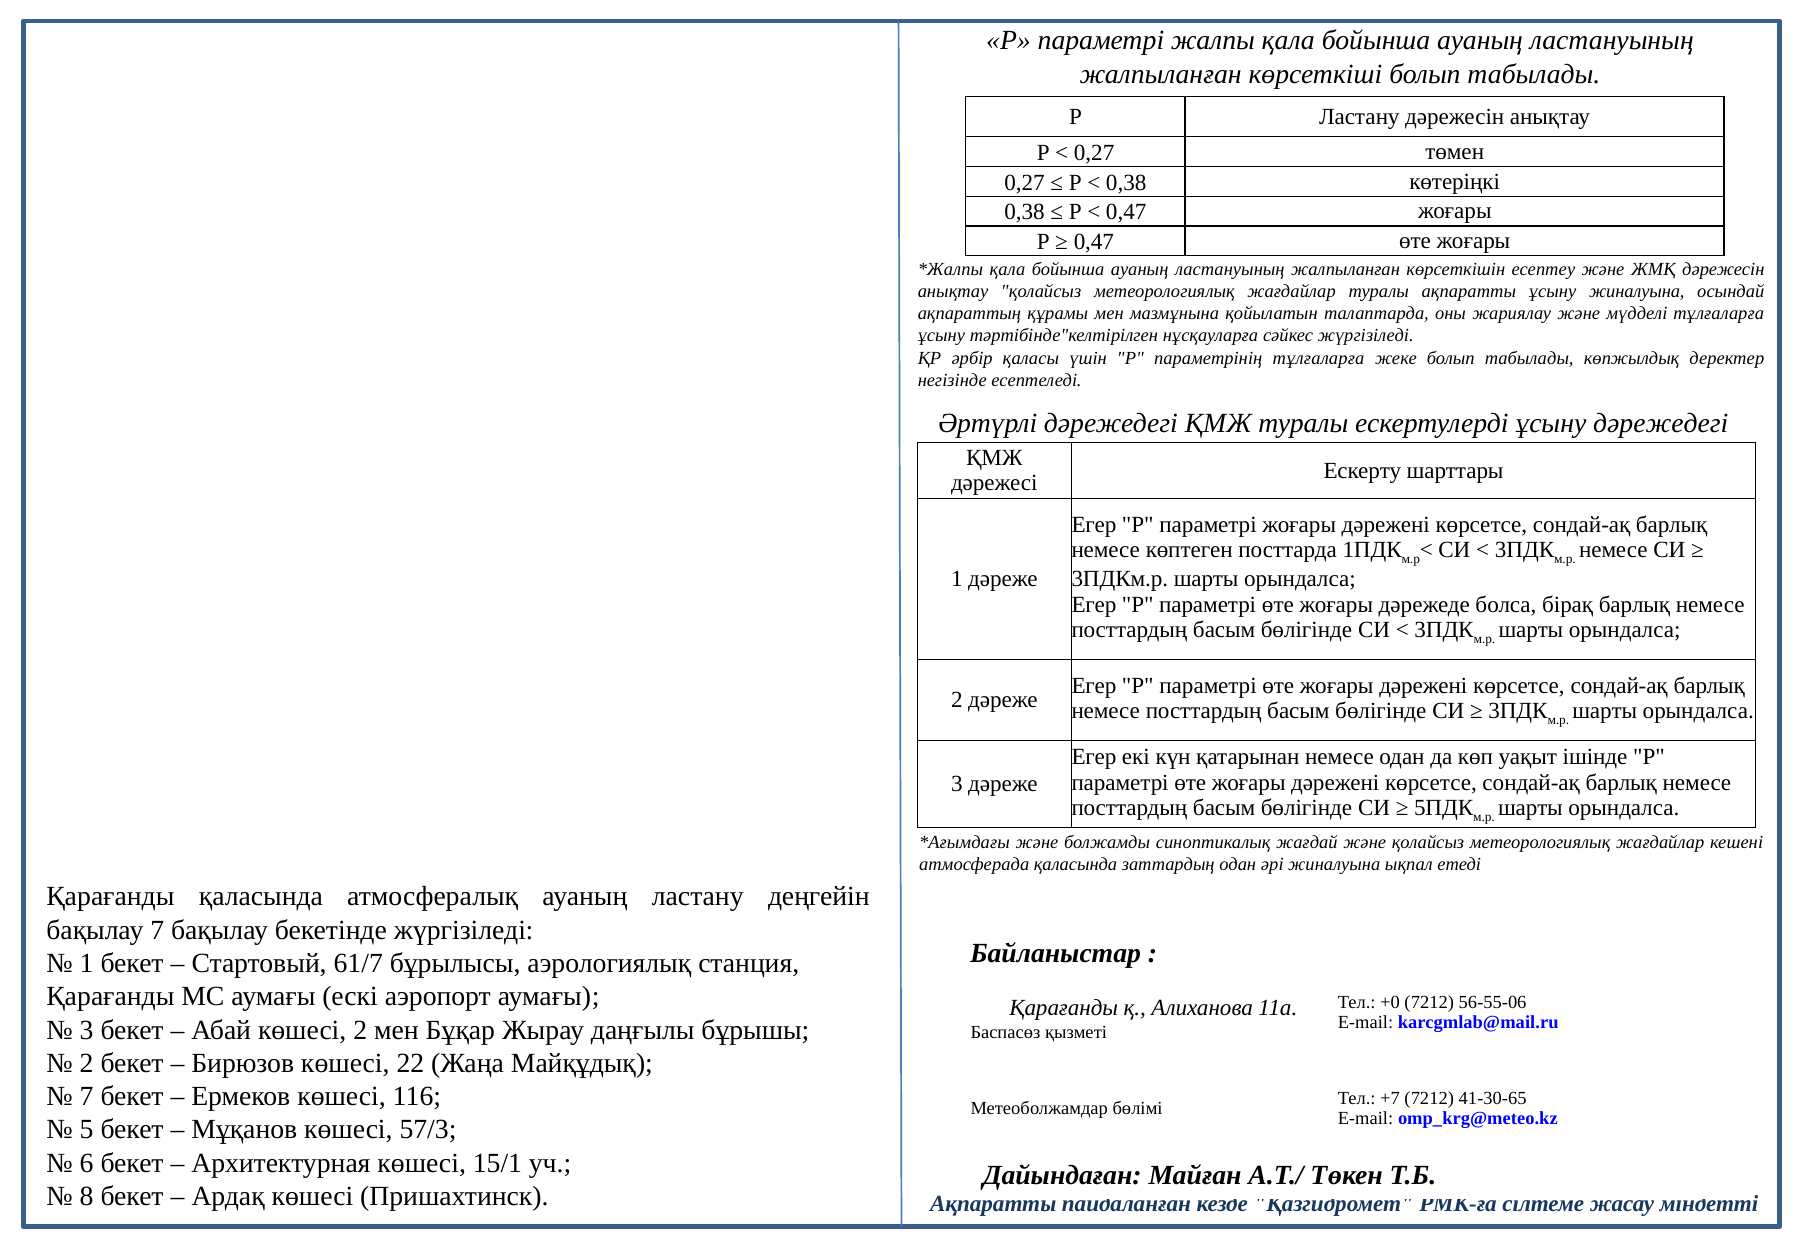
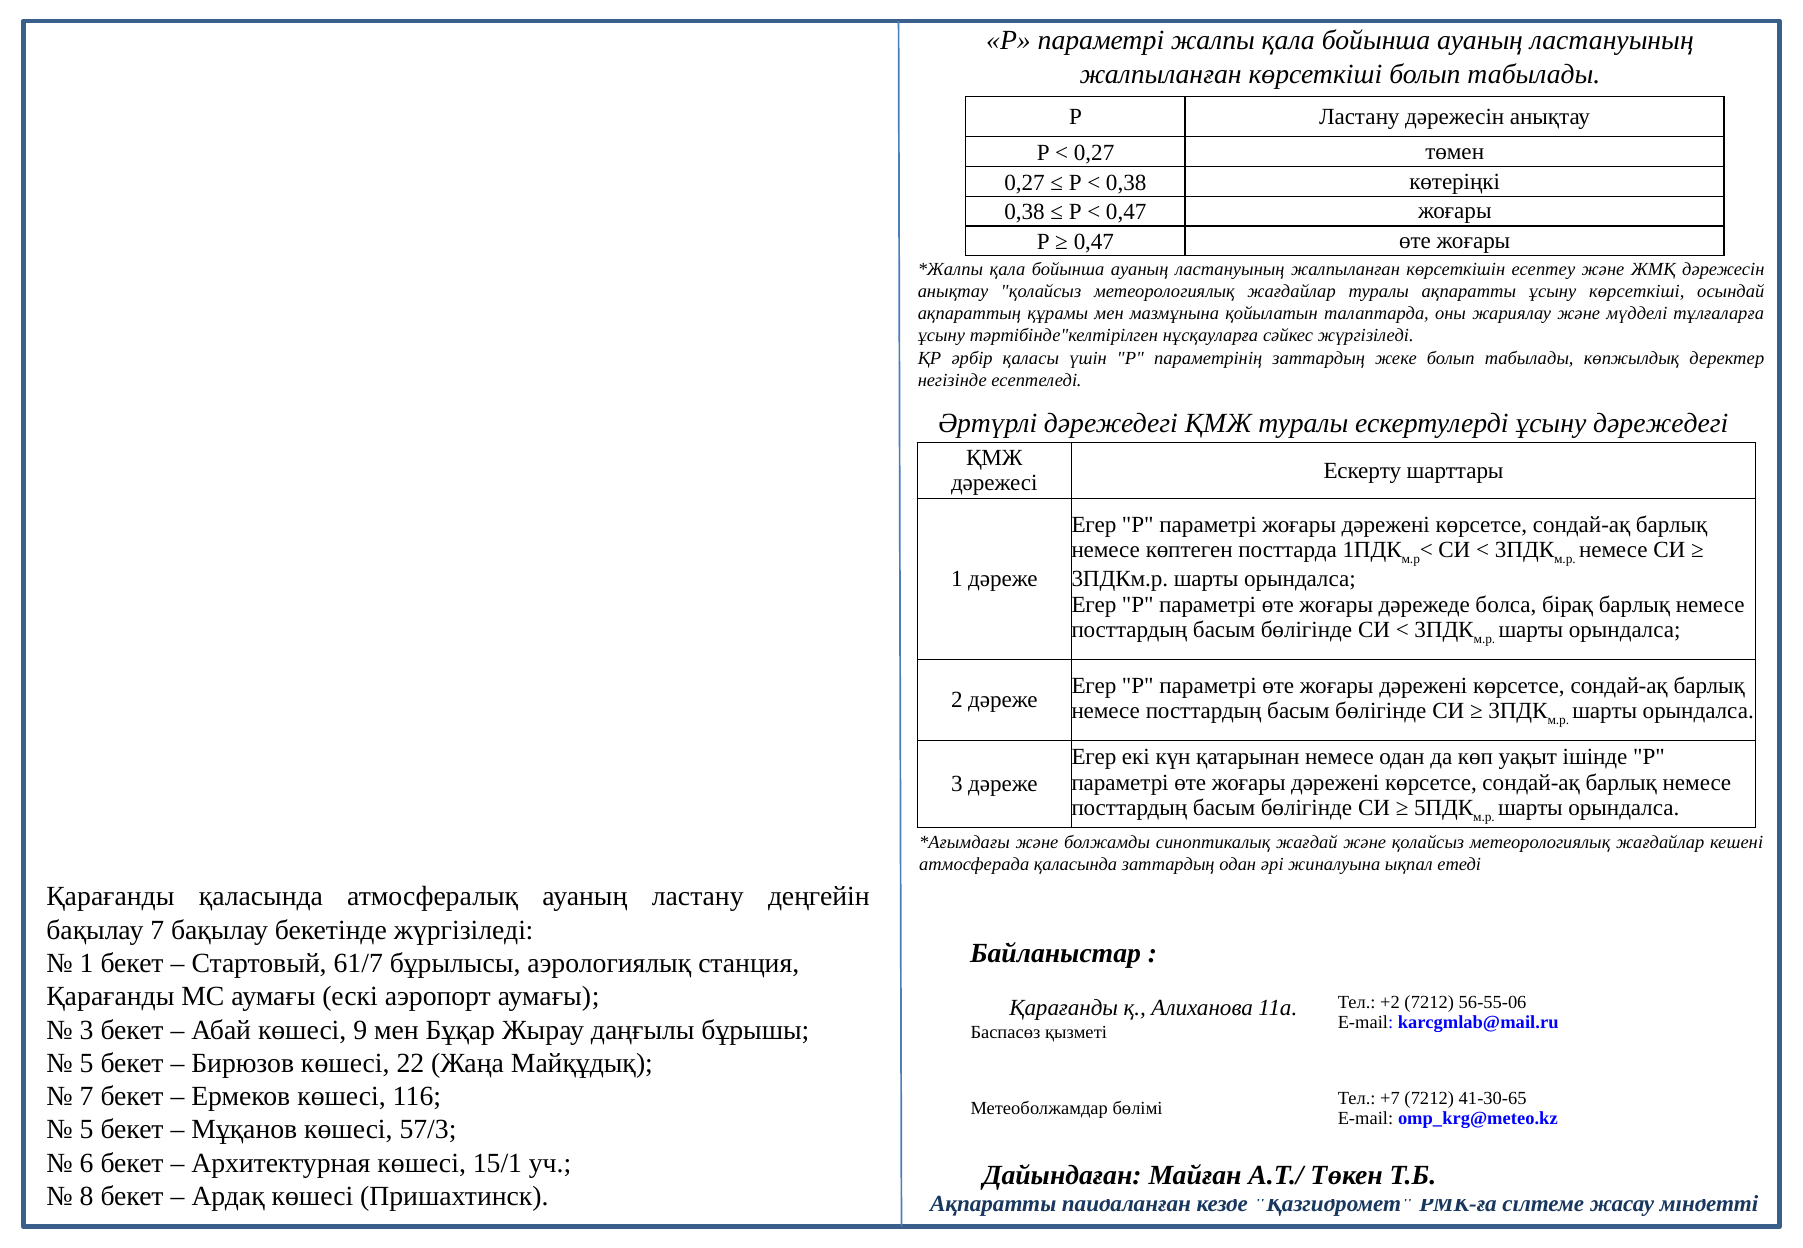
ұсыну жиналуына: жиналуына -> көрсеткіші
параметрінің тұлғаларға: тұлғаларға -> заттардың
+0: +0 -> +2
көшесі 2: 2 -> 9
2 at (87, 1063): 2 -> 5
